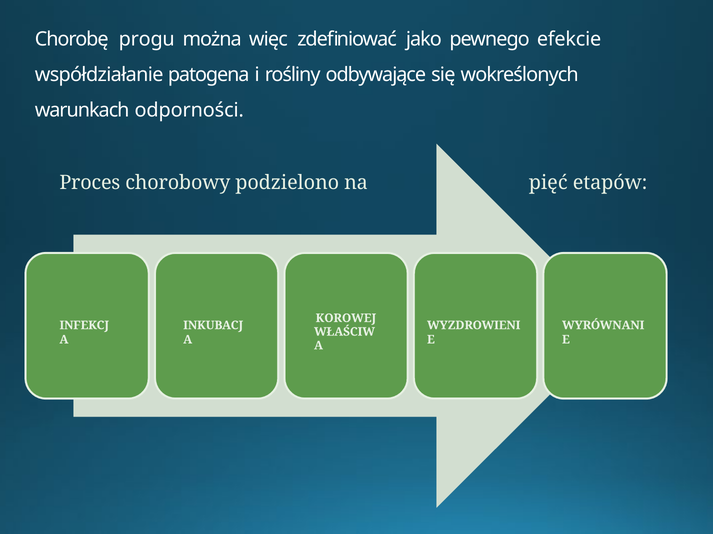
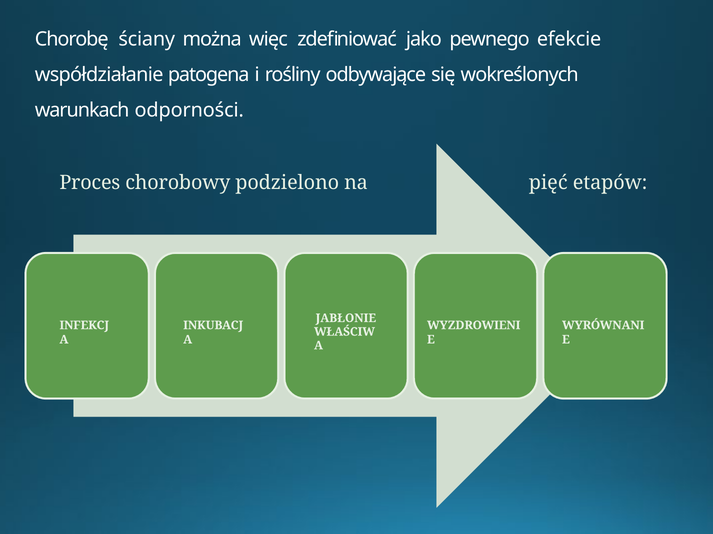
progu: progu -> ściany
KOROWEJ: KOROWEJ -> JABŁONIE
